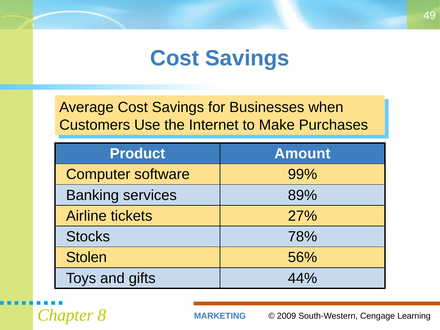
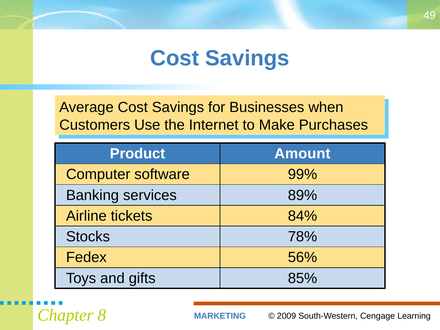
27%: 27% -> 84%
Stolen: Stolen -> Fedex
44%: 44% -> 85%
